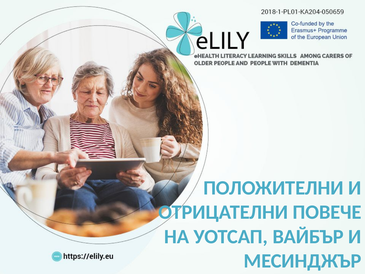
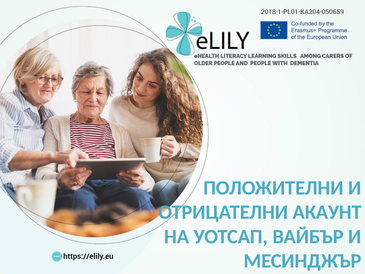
ПОВЕЧЕ: ПОВЕЧЕ -> АКАУНТ
